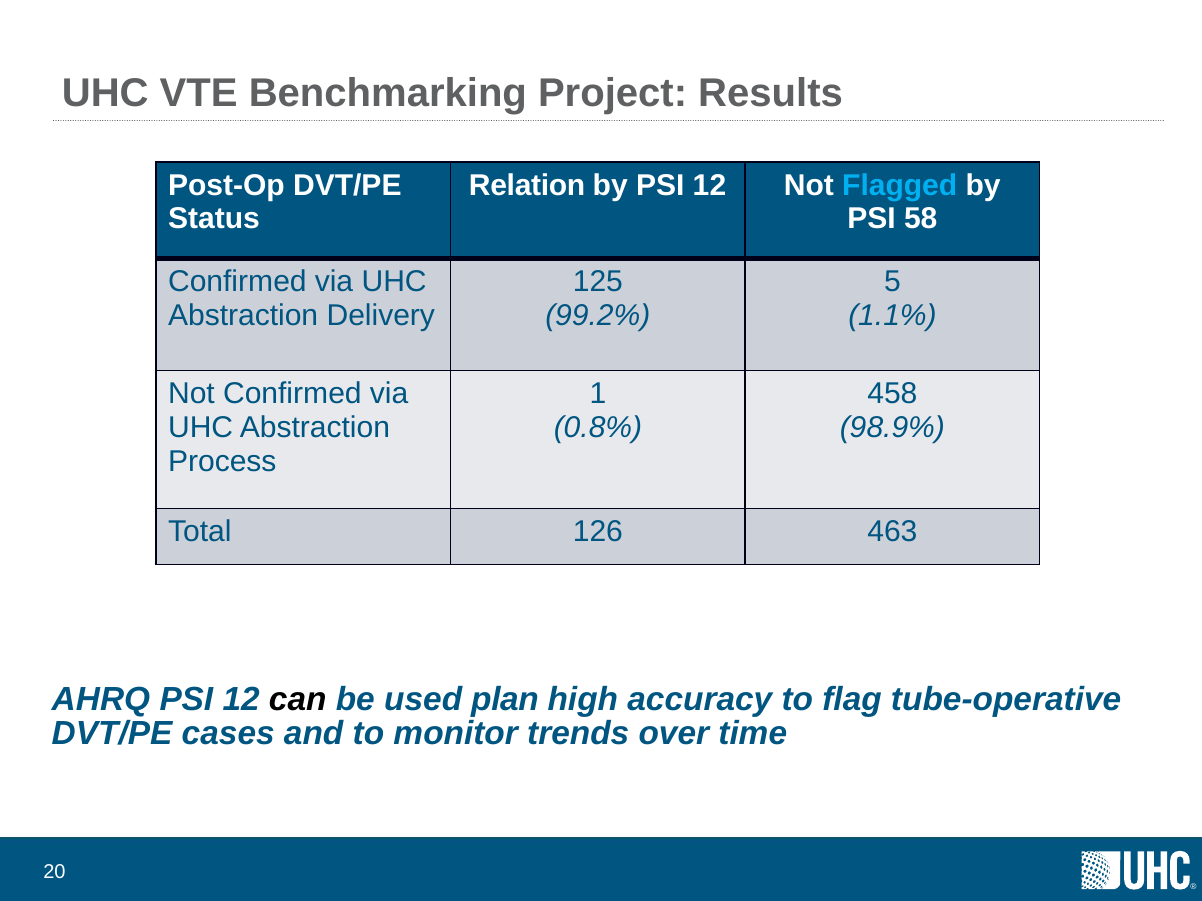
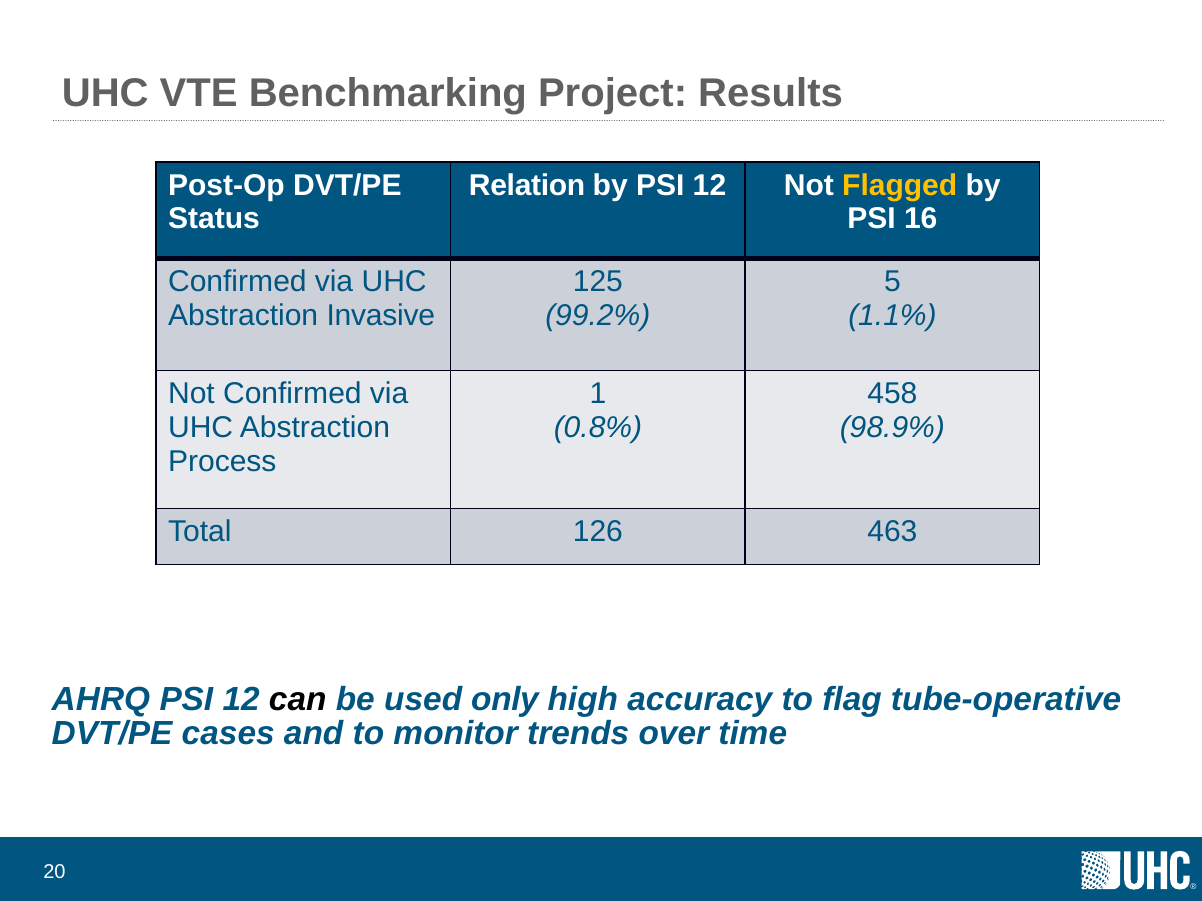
Flagged colour: light blue -> yellow
58: 58 -> 16
Delivery: Delivery -> Invasive
plan: plan -> only
